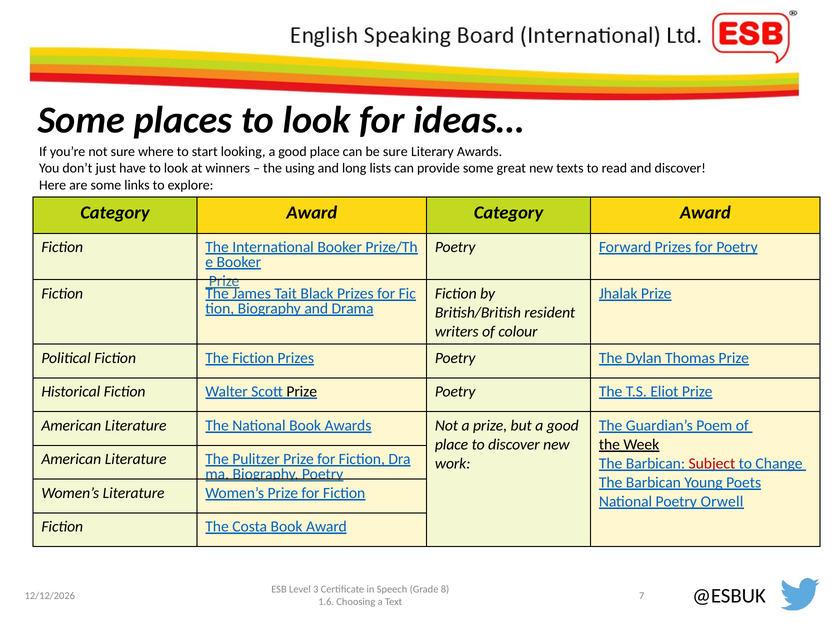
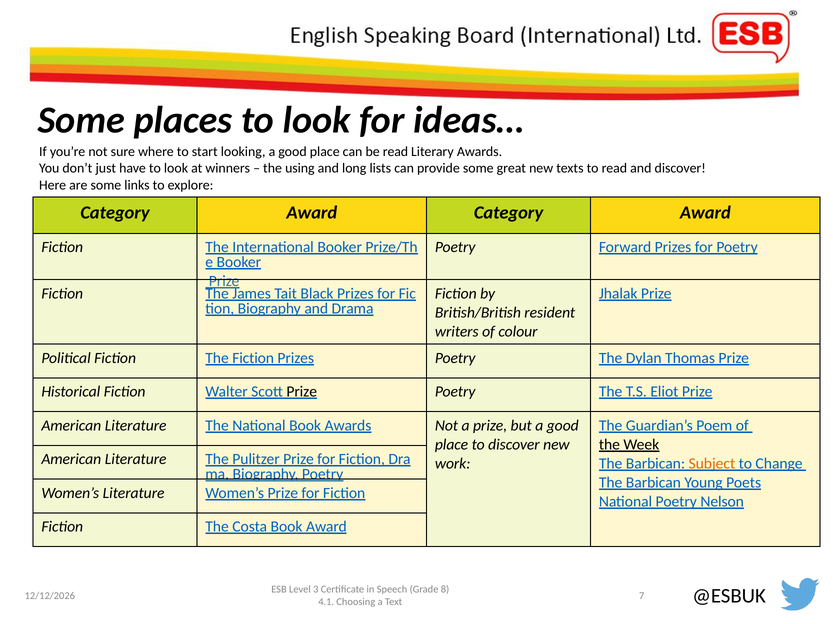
be sure: sure -> read
Subject colour: red -> orange
Orwell: Orwell -> Nelson
1.6: 1.6 -> 4.1
